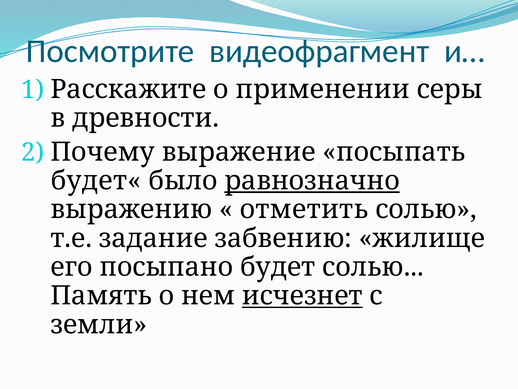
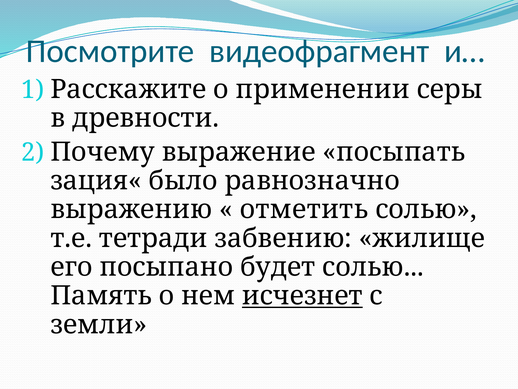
будет«: будет« -> зация«
равнозначно underline: present -> none
задание: задание -> тетради
